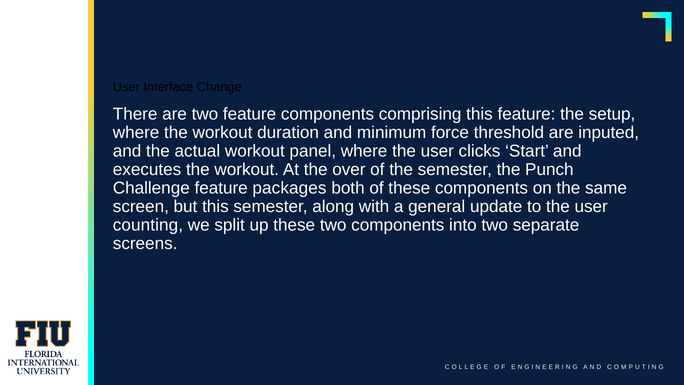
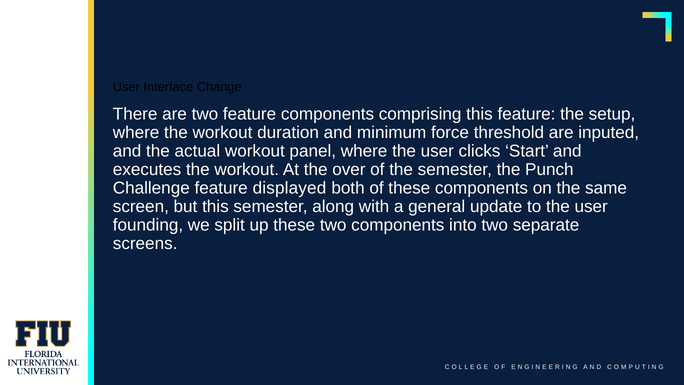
packages: packages -> displayed
counting: counting -> founding
